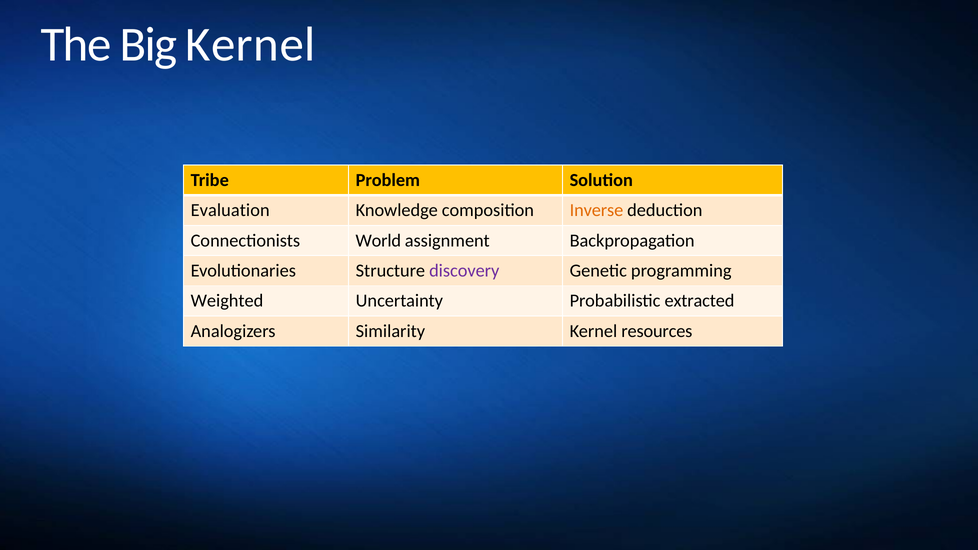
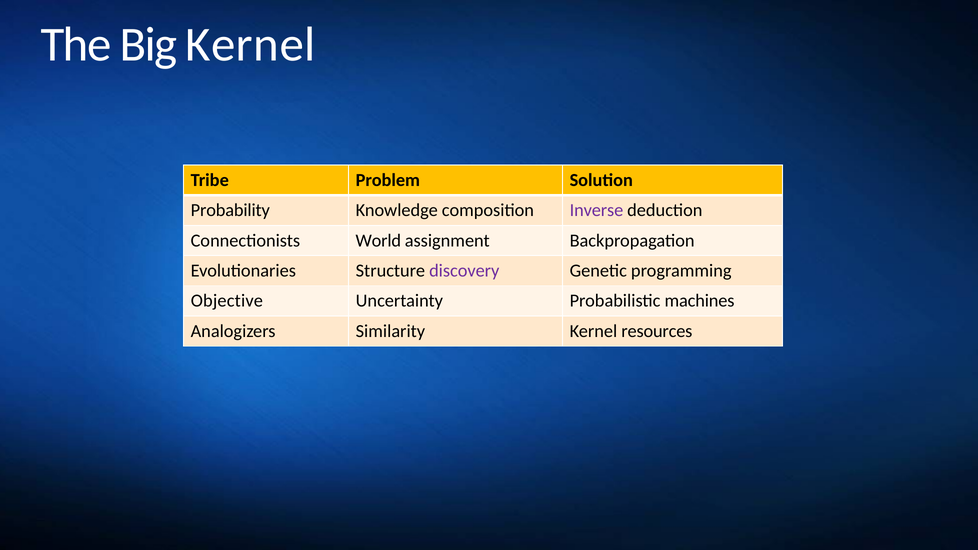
Evaluation: Evaluation -> Probability
Inverse colour: orange -> purple
Weighted: Weighted -> Objective
extracted: extracted -> machines
